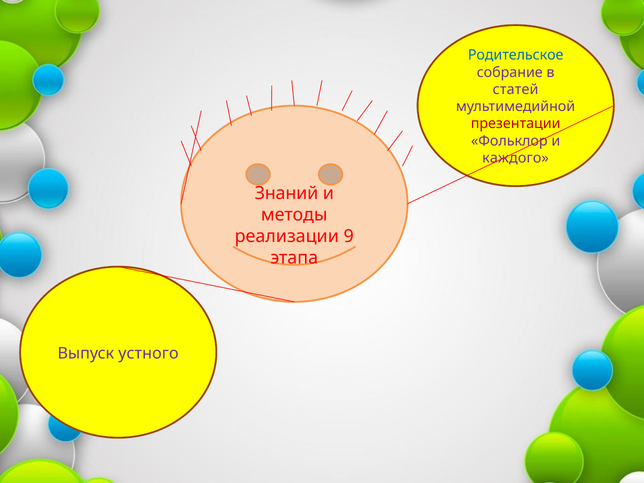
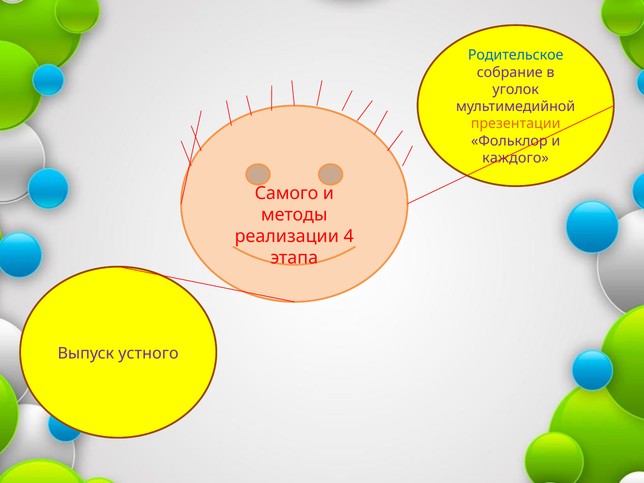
статей: статей -> уголок
презентации colour: red -> orange
Знаний: Знаний -> Самого
9: 9 -> 4
